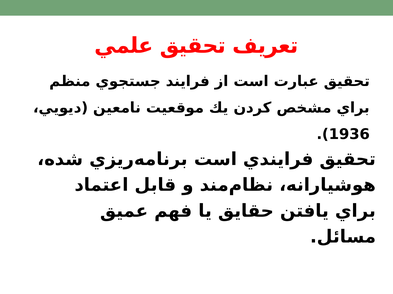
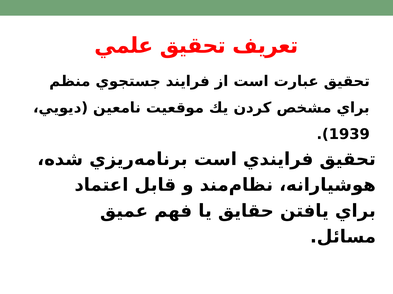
1936: 1936 -> 1939
